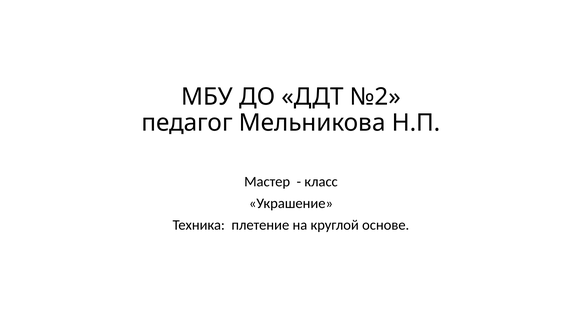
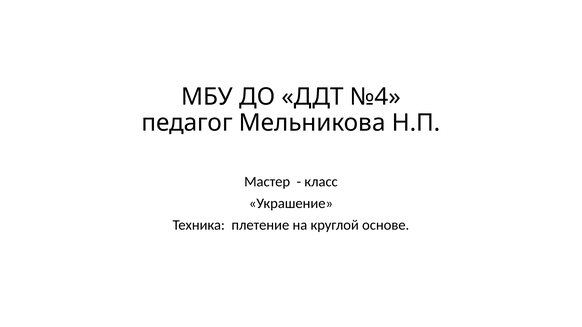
№2: №2 -> №4
